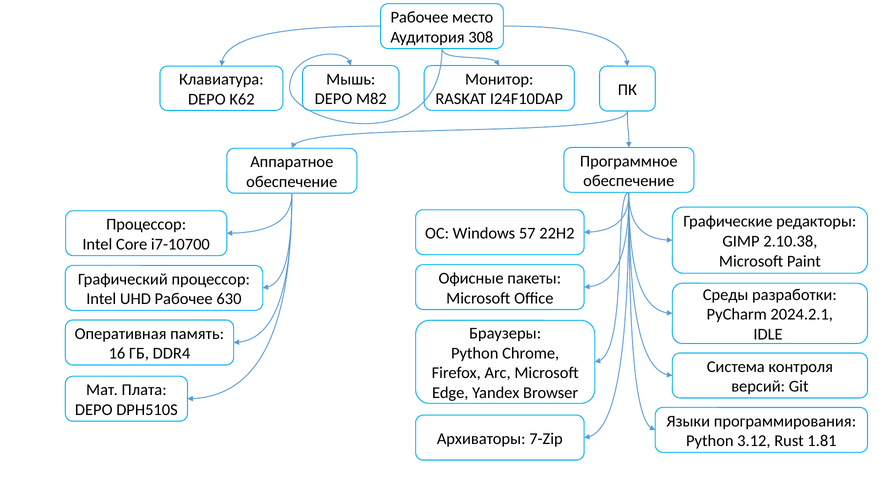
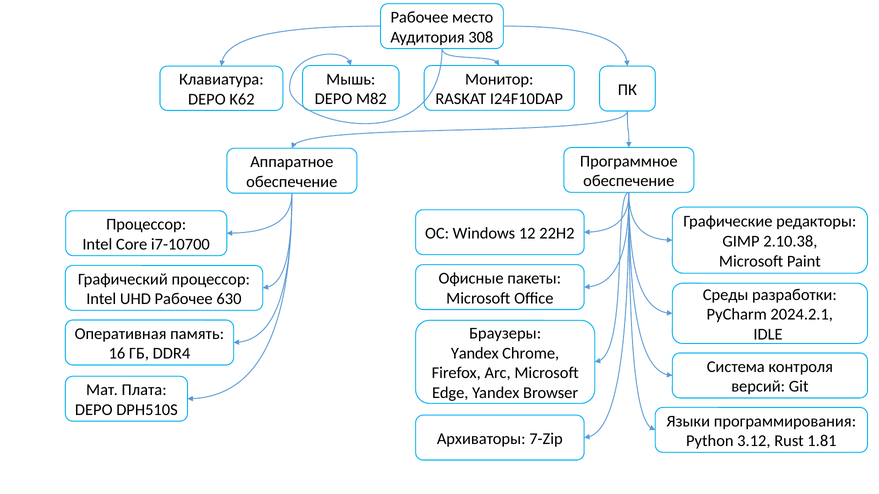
57: 57 -> 12
Python at (475, 353): Python -> Yandex
